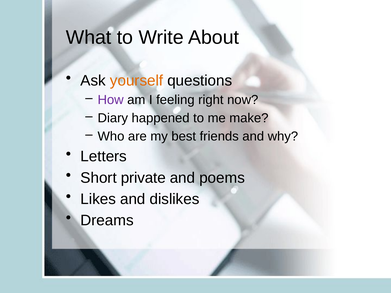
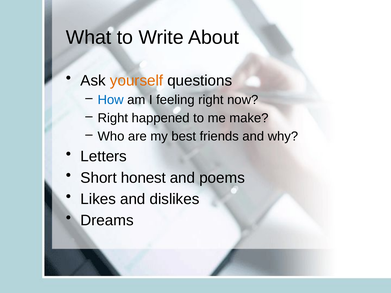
How colour: purple -> blue
Diary at (113, 118): Diary -> Right
private: private -> honest
